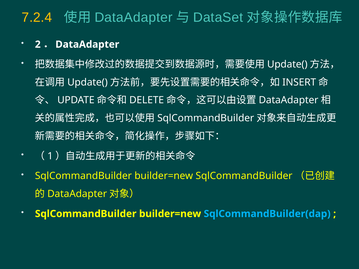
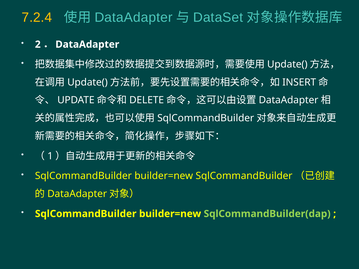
SqlCommandBuilder(dap colour: light blue -> light green
